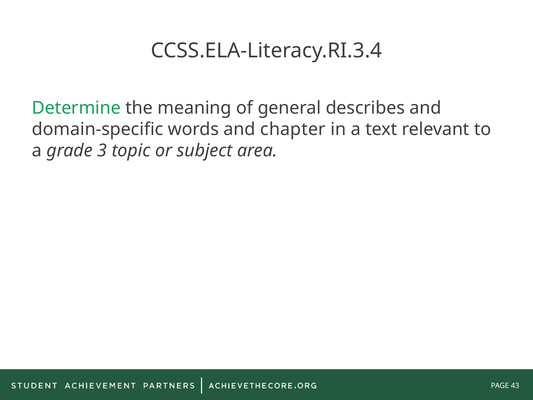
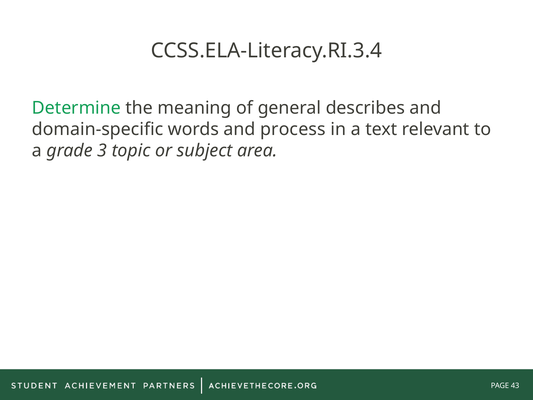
chapter: chapter -> process
